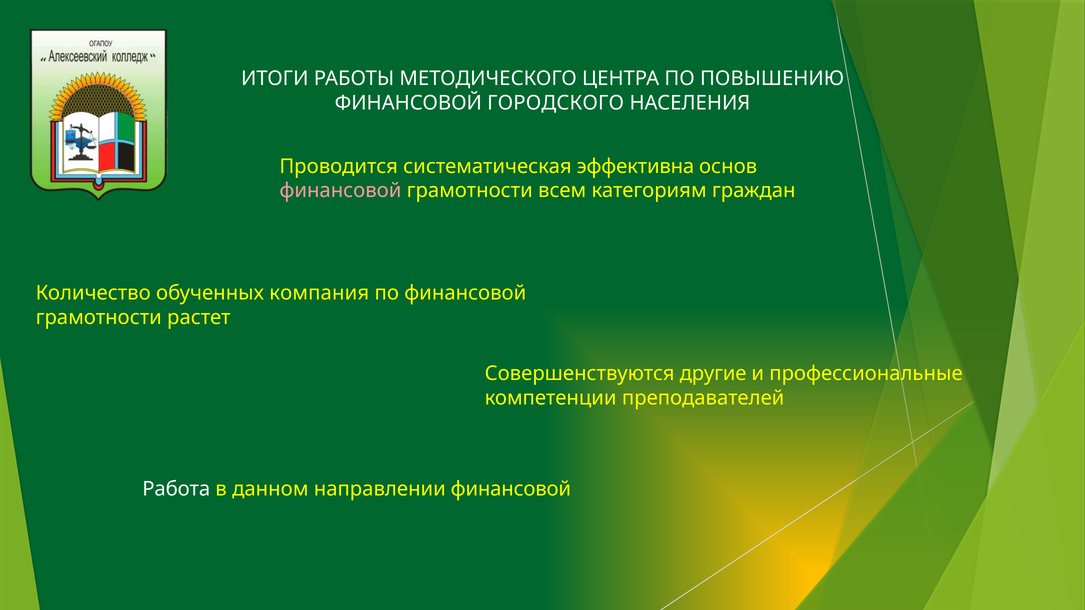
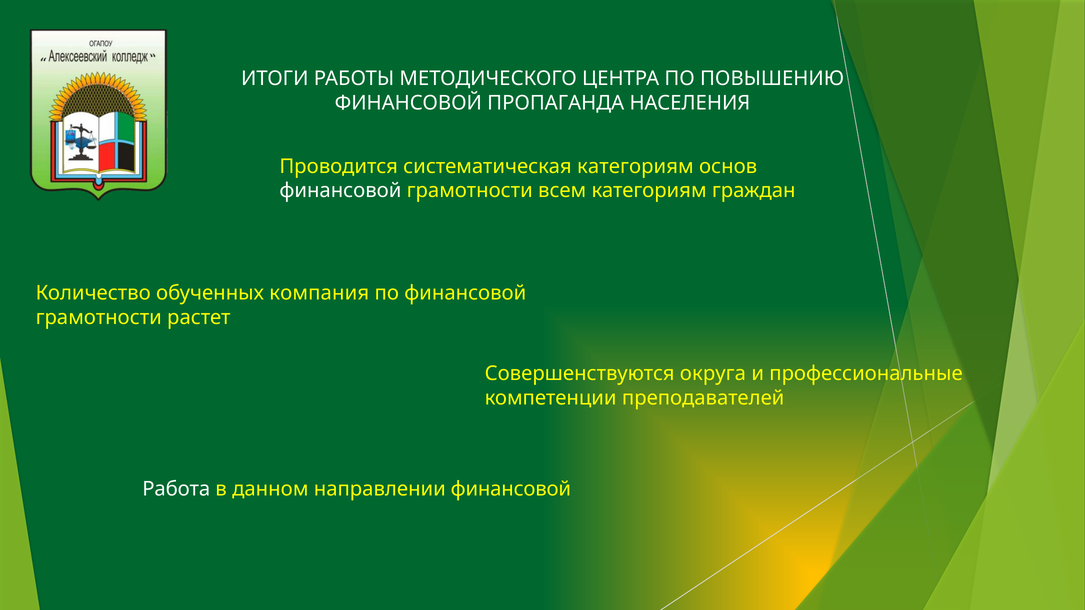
ГОРОДСКОГО: ГОРОДСКОГО -> ПРОПАГАНДА
систематическая эффективна: эффективна -> категориям
финансовой at (340, 191) colour: pink -> white
другие: другие -> округа
